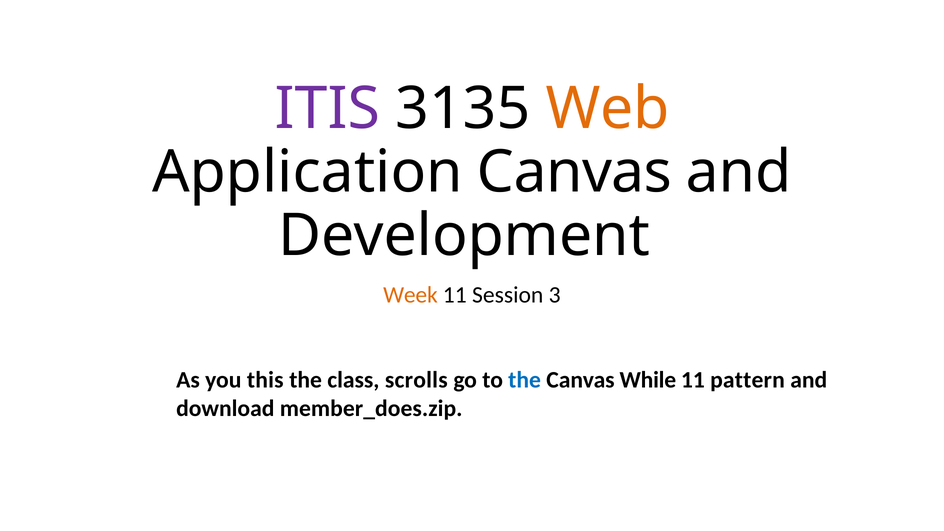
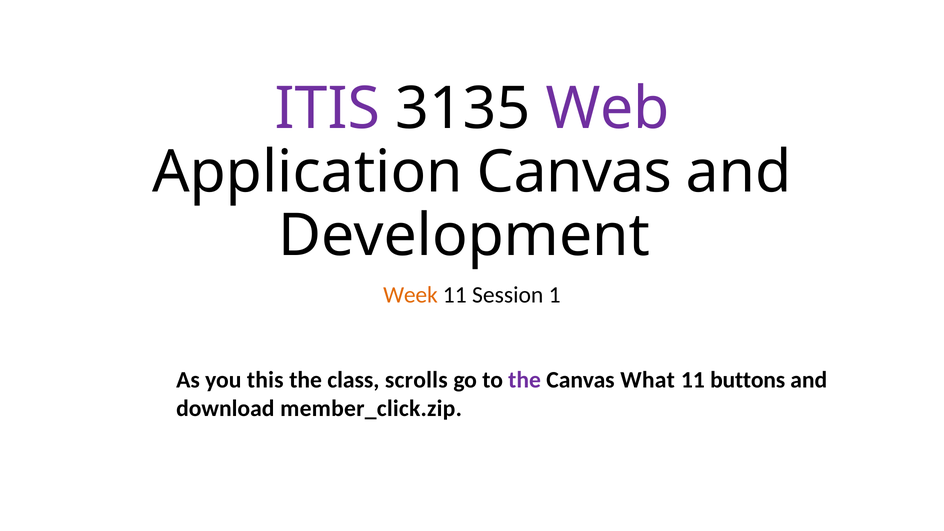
Web colour: orange -> purple
3: 3 -> 1
the at (525, 380) colour: blue -> purple
While: While -> What
pattern: pattern -> buttons
member_does.zip: member_does.zip -> member_click.zip
